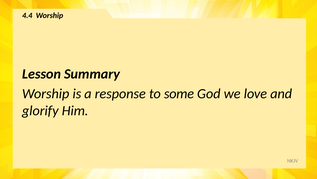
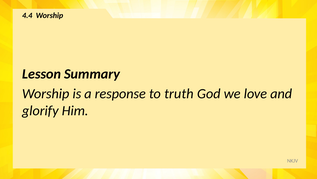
some: some -> truth
